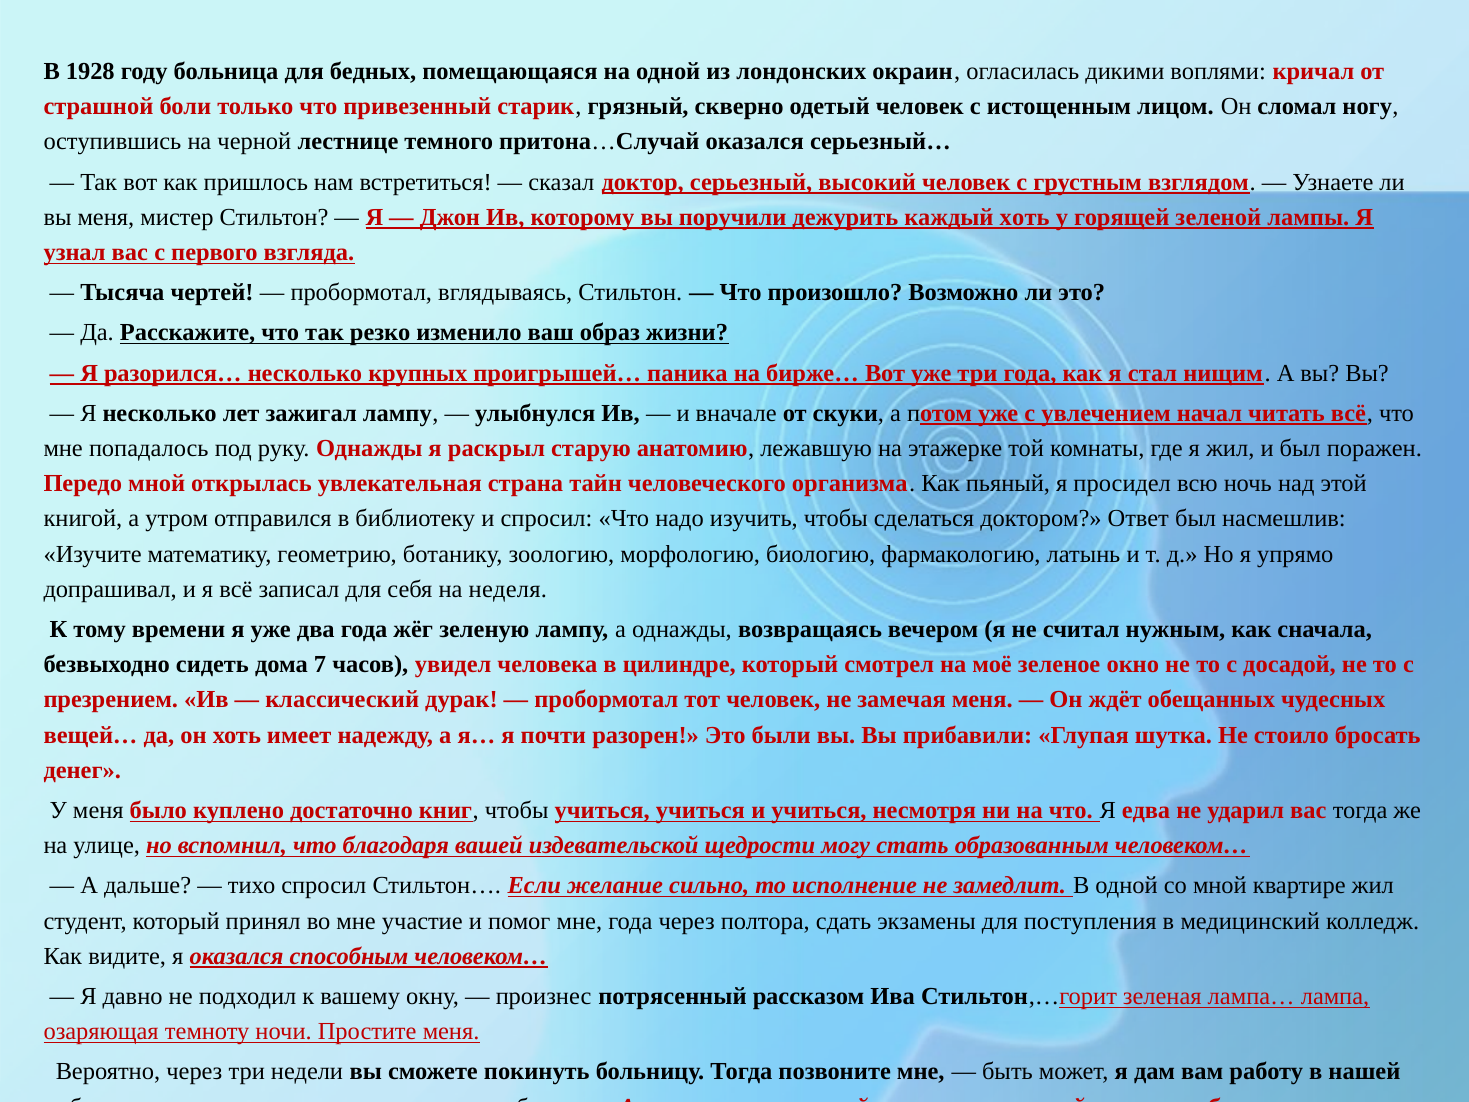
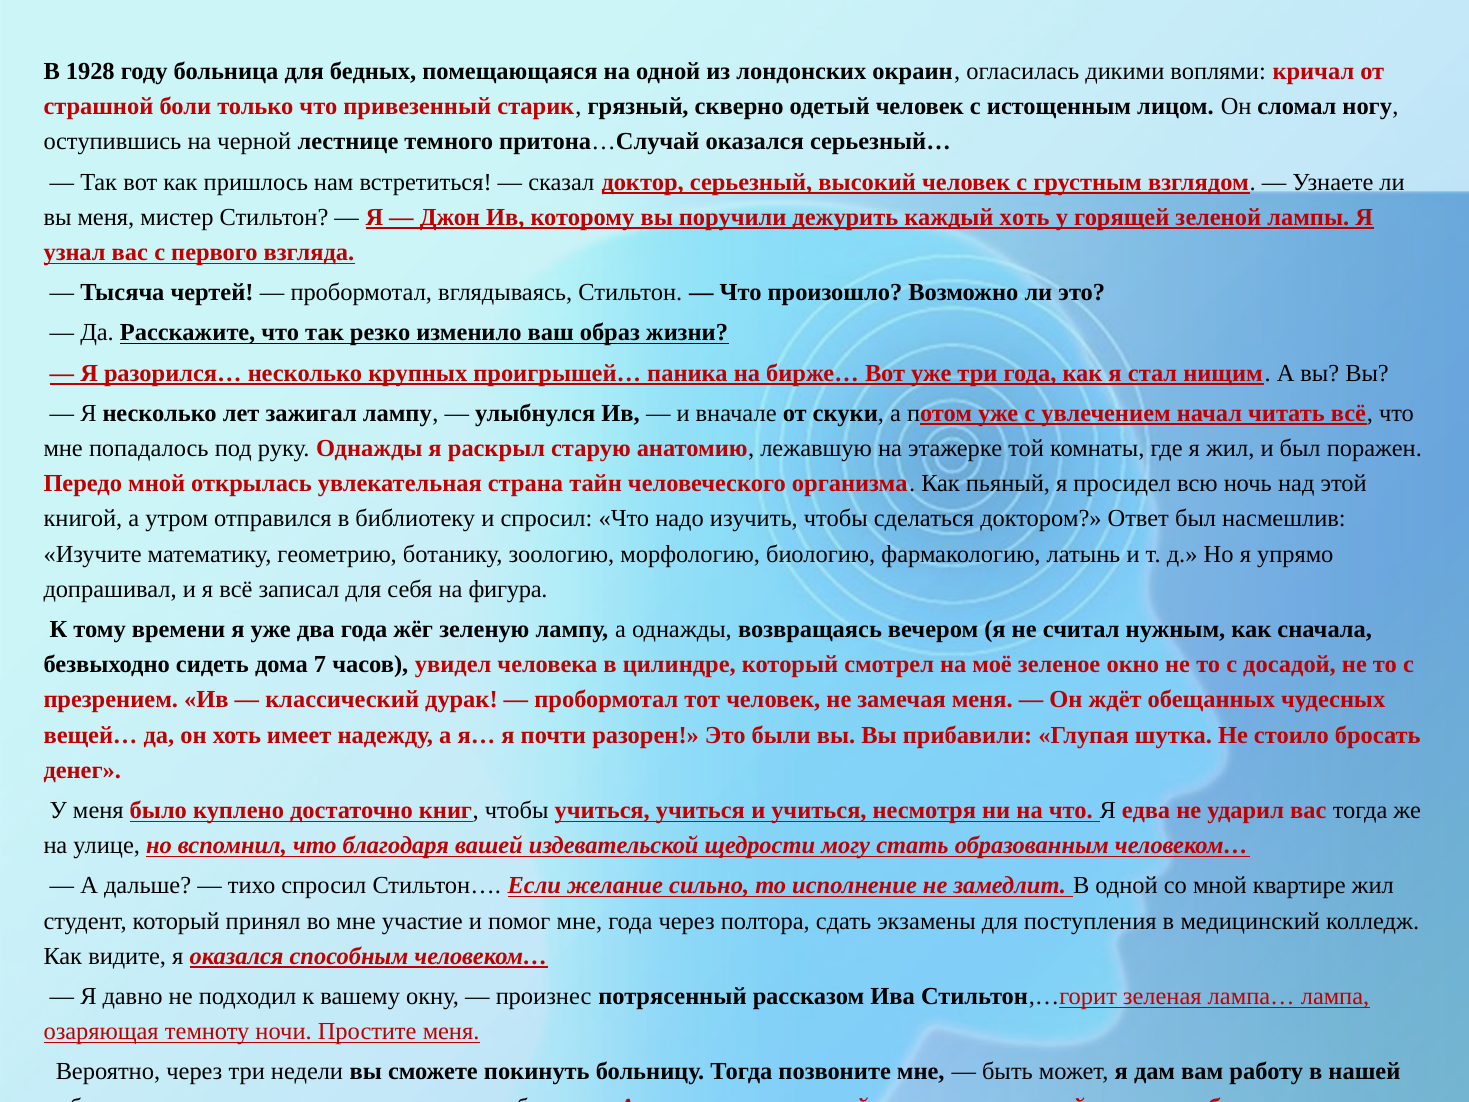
неделя: неделя -> фигура
